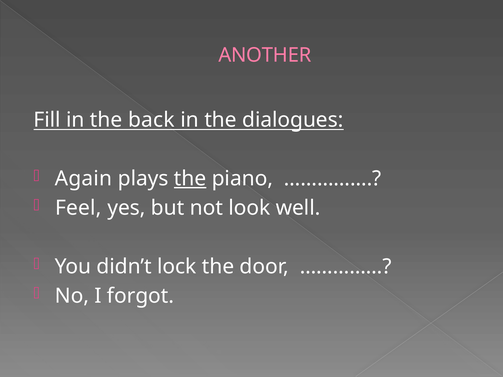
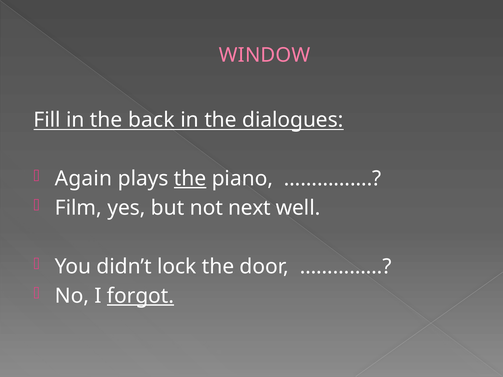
ANOTHER: ANOTHER -> WINDOW
Feel: Feel -> Film
look: look -> next
forgot underline: none -> present
